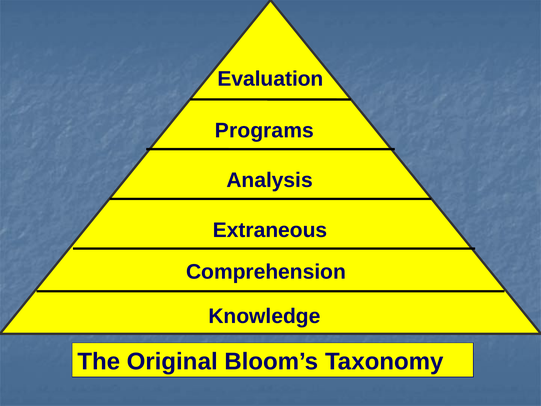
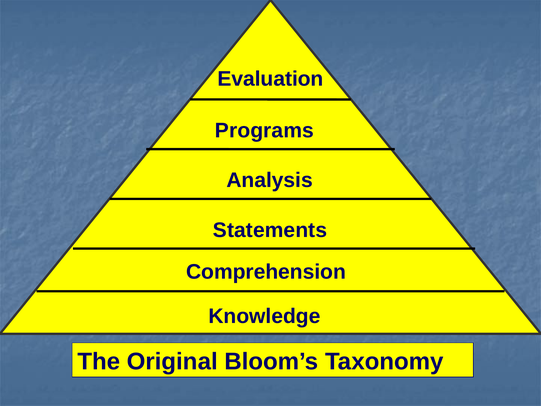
Extraneous: Extraneous -> Statements
